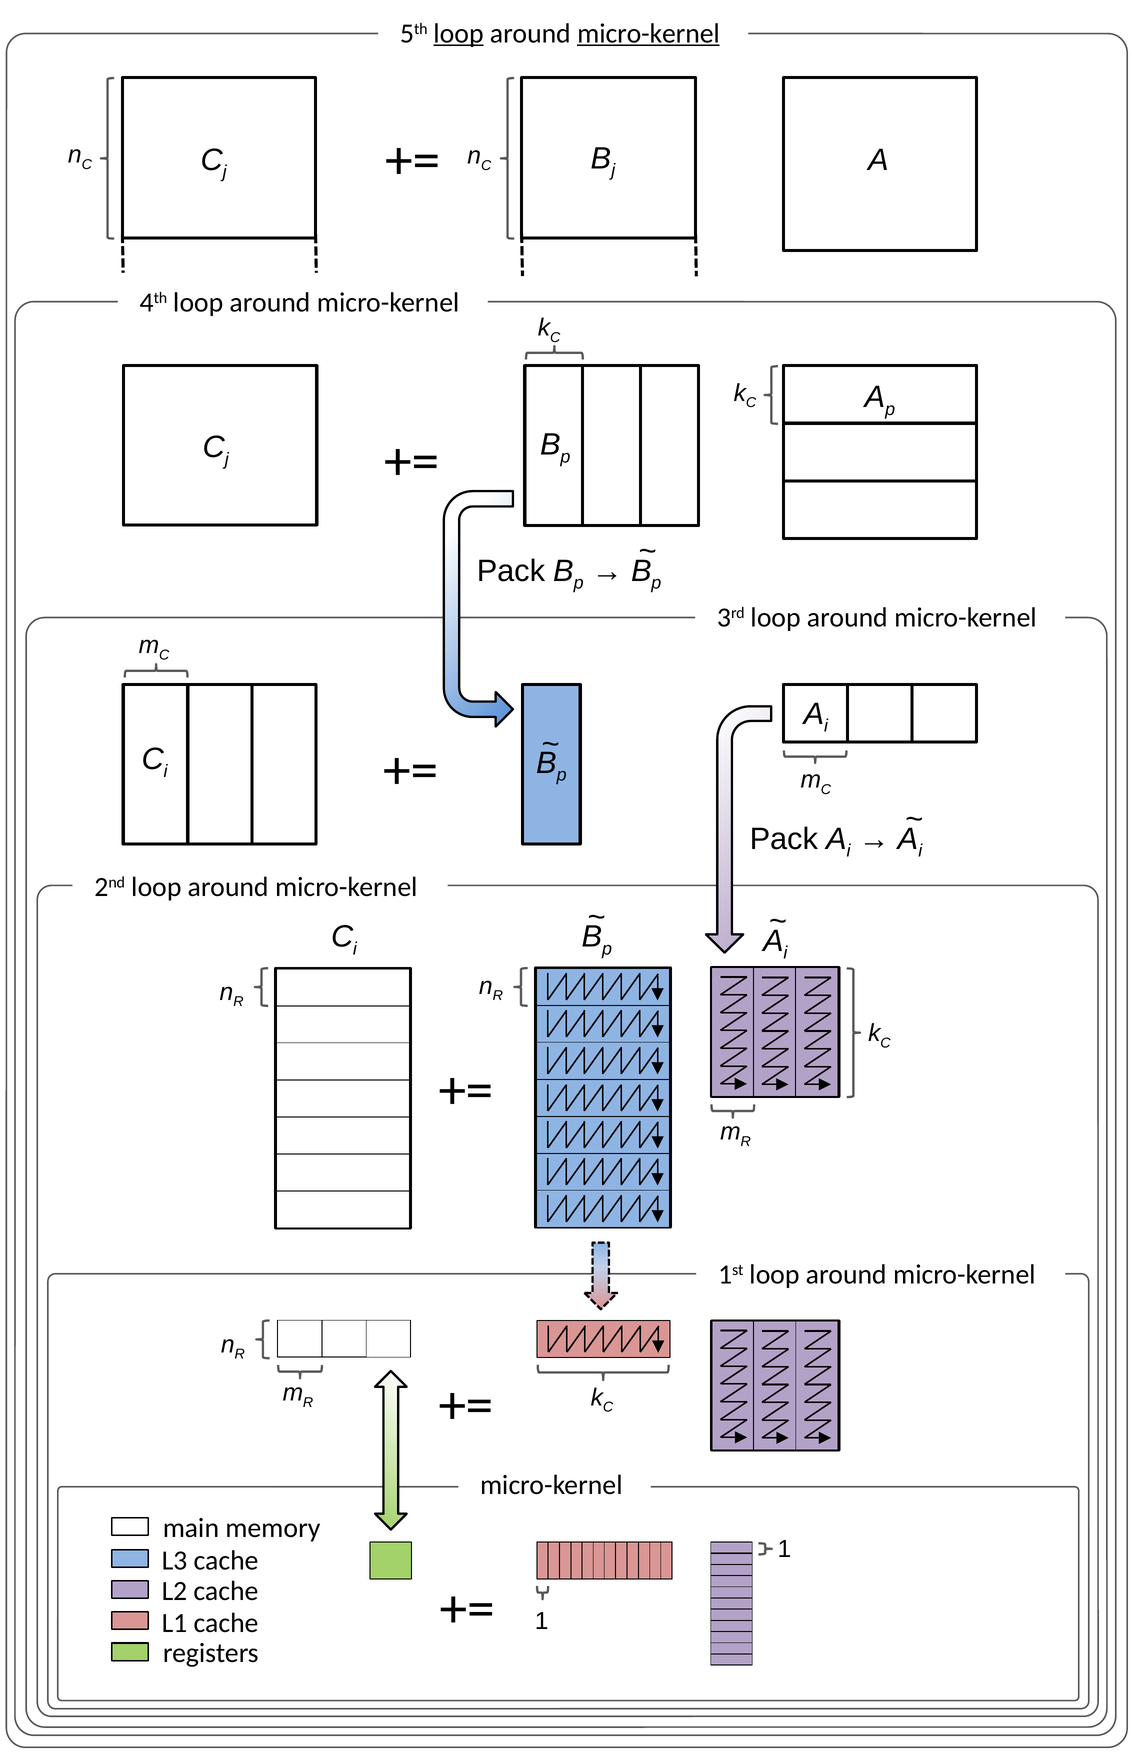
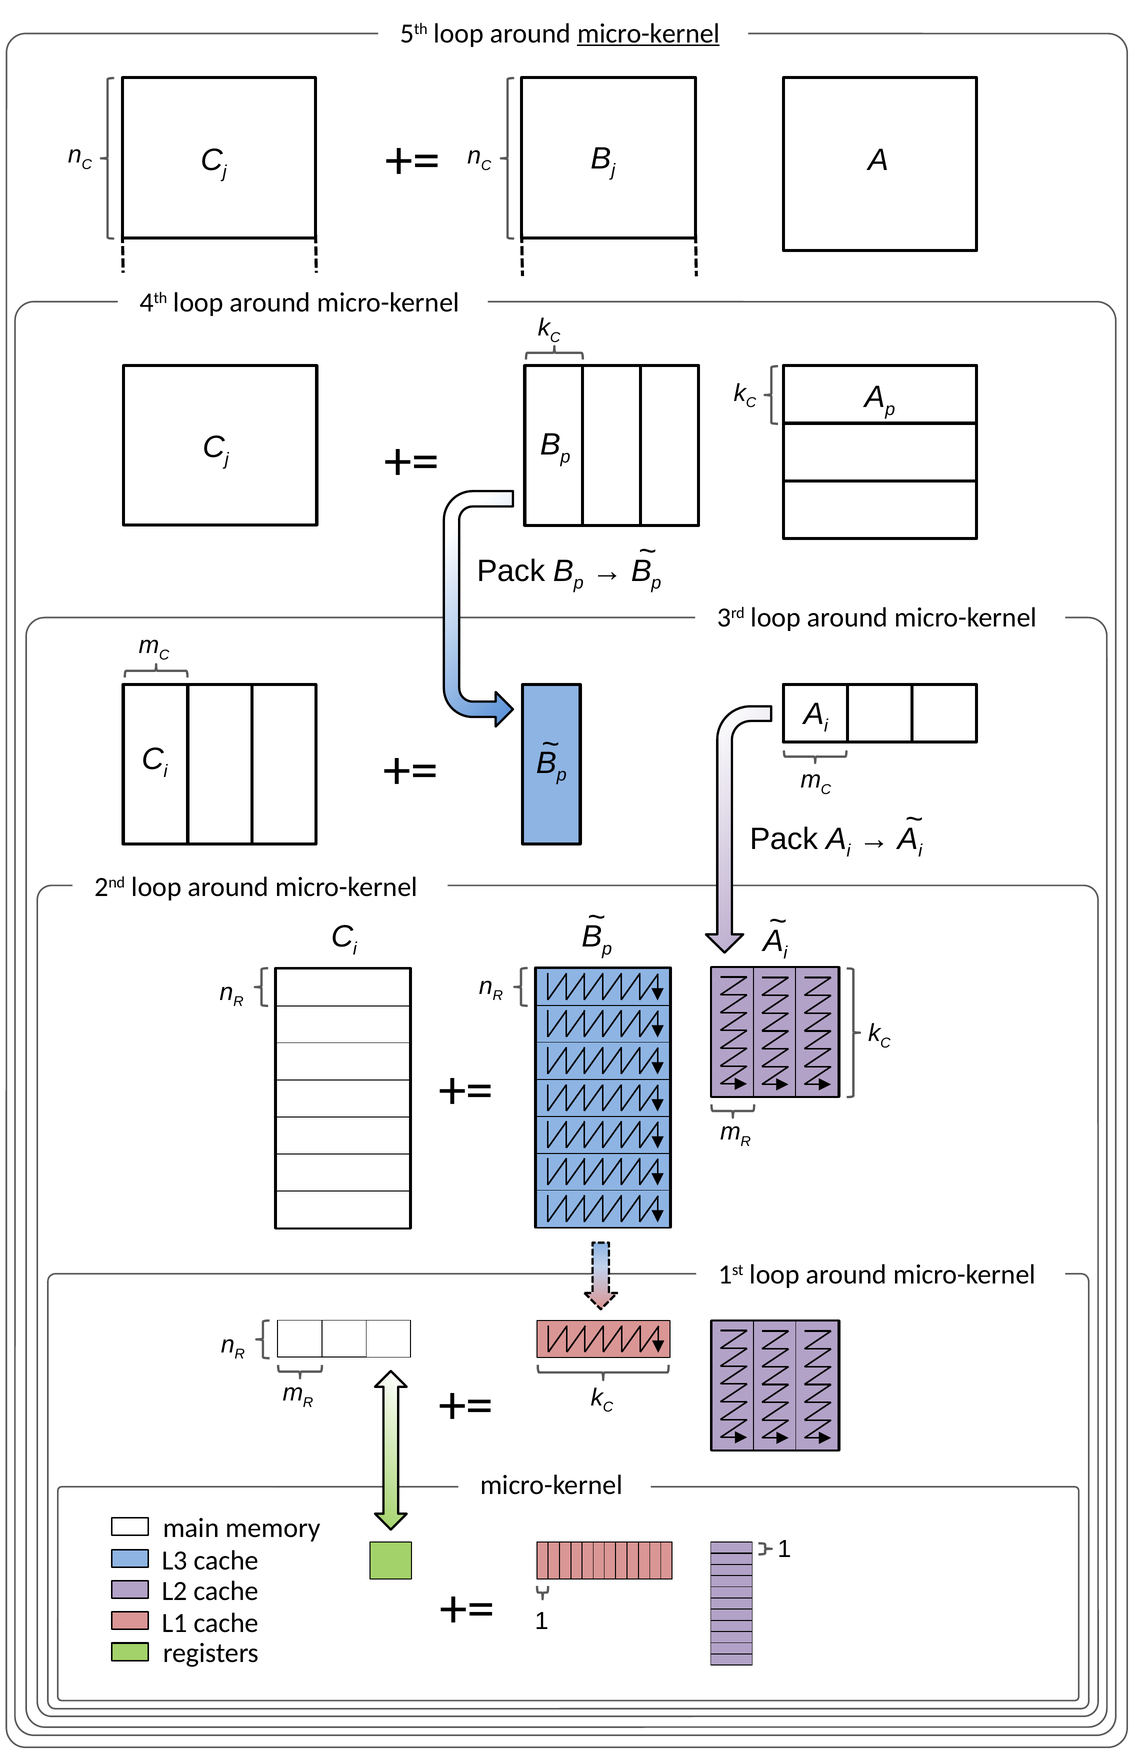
loop at (458, 33) underline: present -> none
